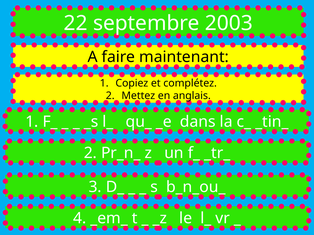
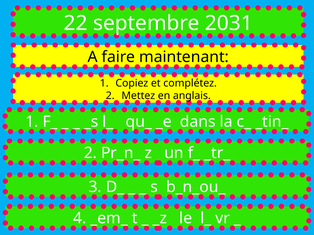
2003: 2003 -> 2031
